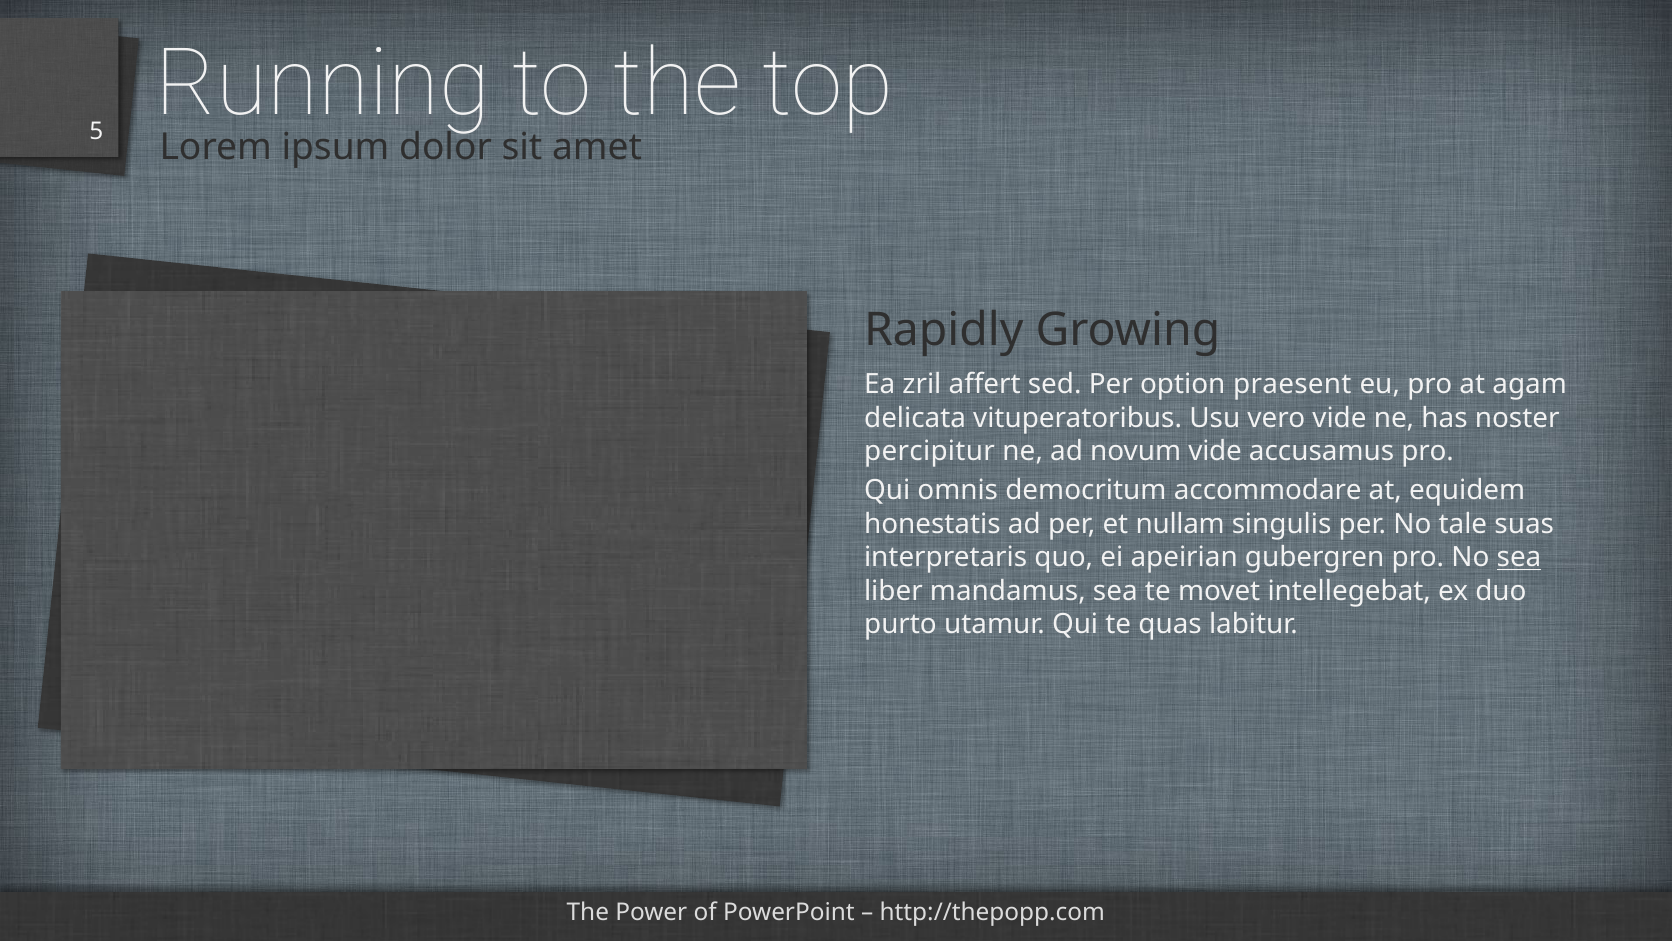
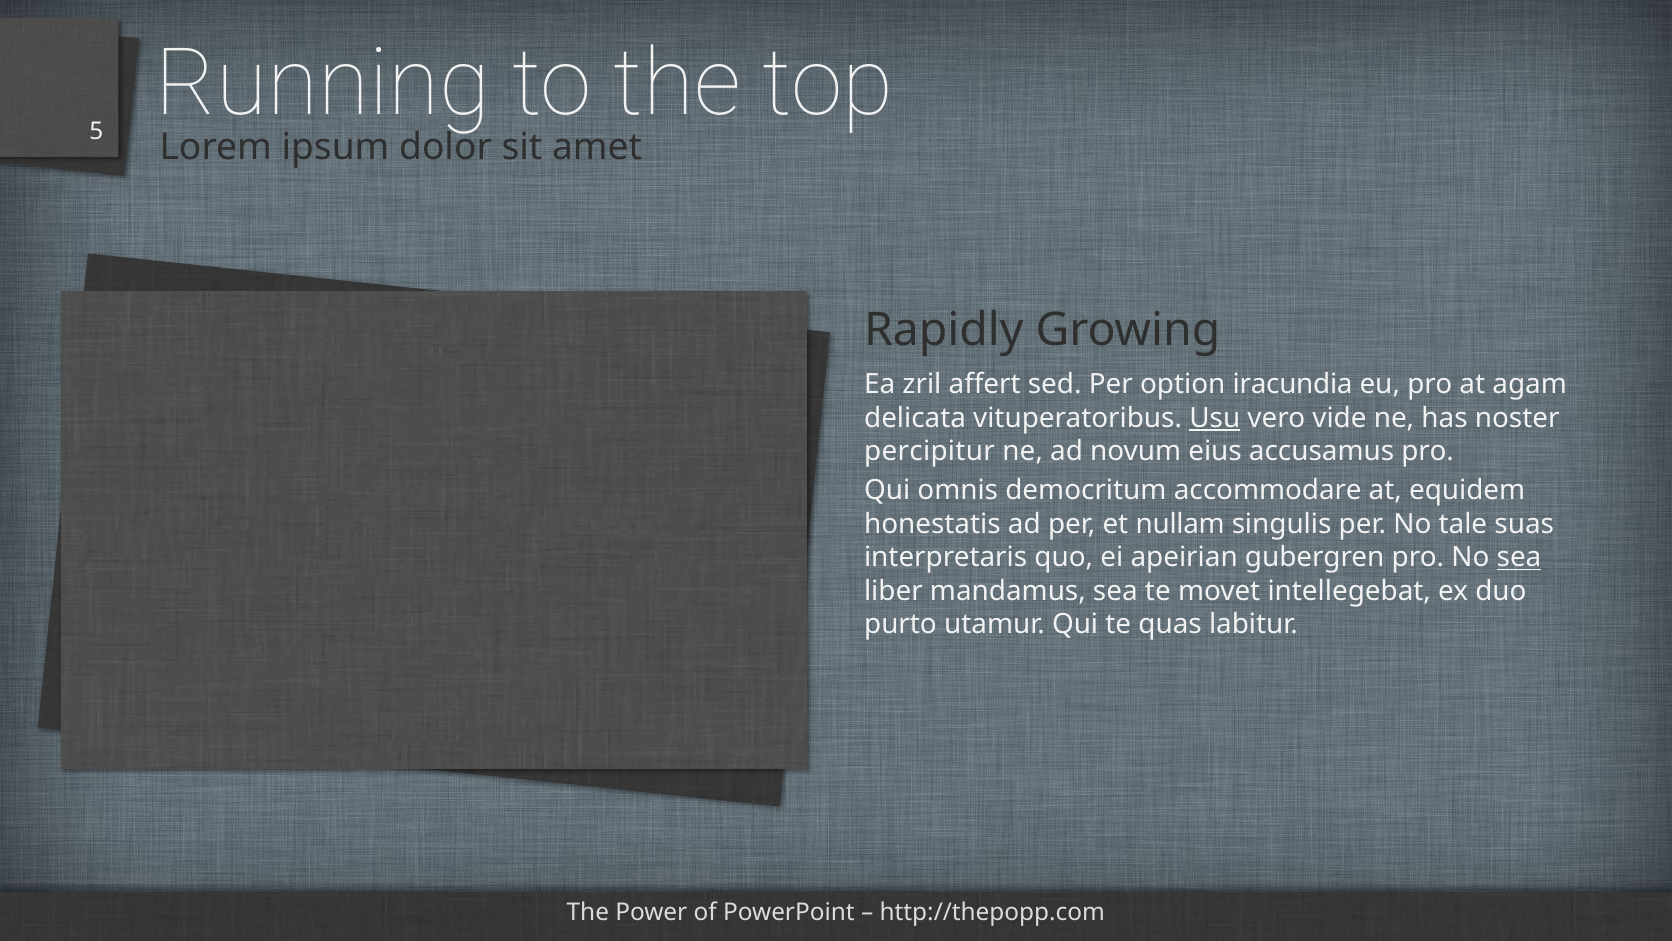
praesent: praesent -> iracundia
Usu underline: none -> present
novum vide: vide -> eius
